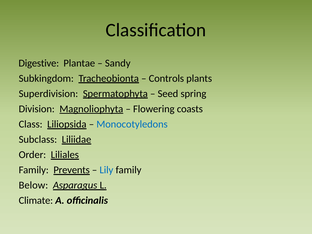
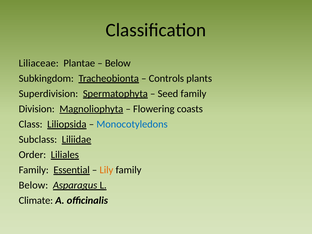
Digestive: Digestive -> Liliaceae
Sandy at (118, 63): Sandy -> Below
Seed spring: spring -> family
Prevents: Prevents -> Essential
Lily colour: blue -> orange
